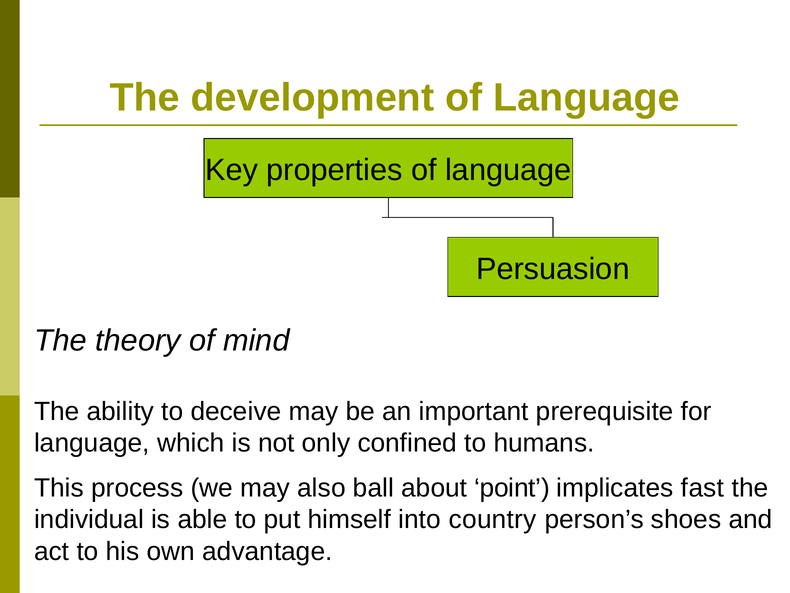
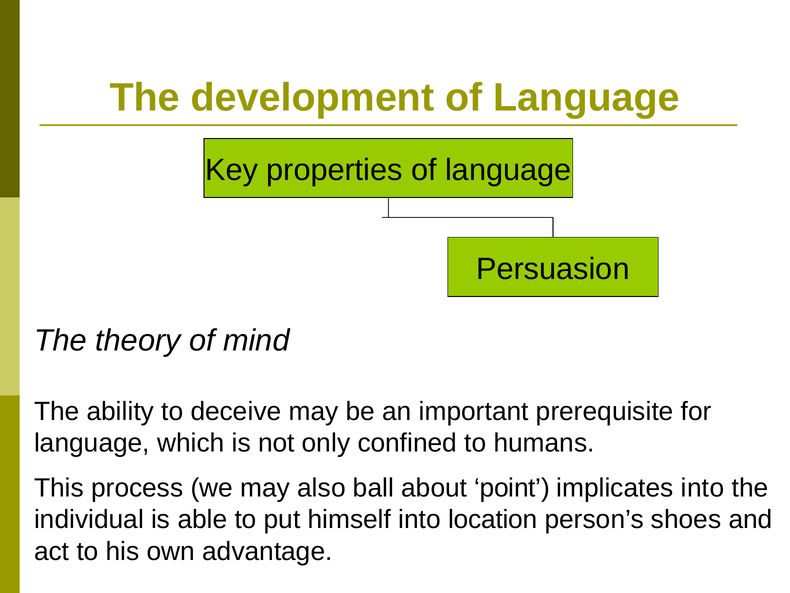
implicates fast: fast -> into
country: country -> location
